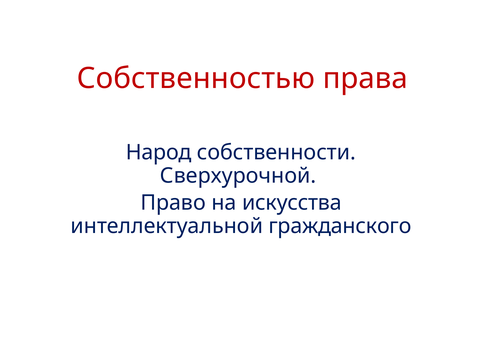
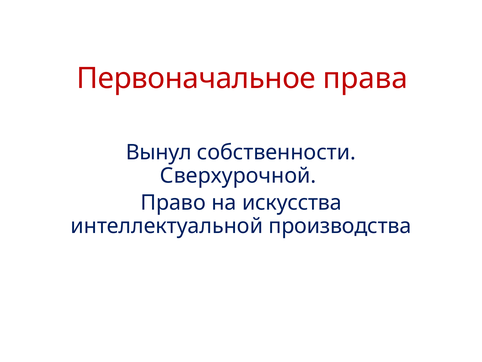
Собственностью: Собственностью -> Первоначальное
Народ: Народ -> Вынул
гражданского: гражданского -> производства
